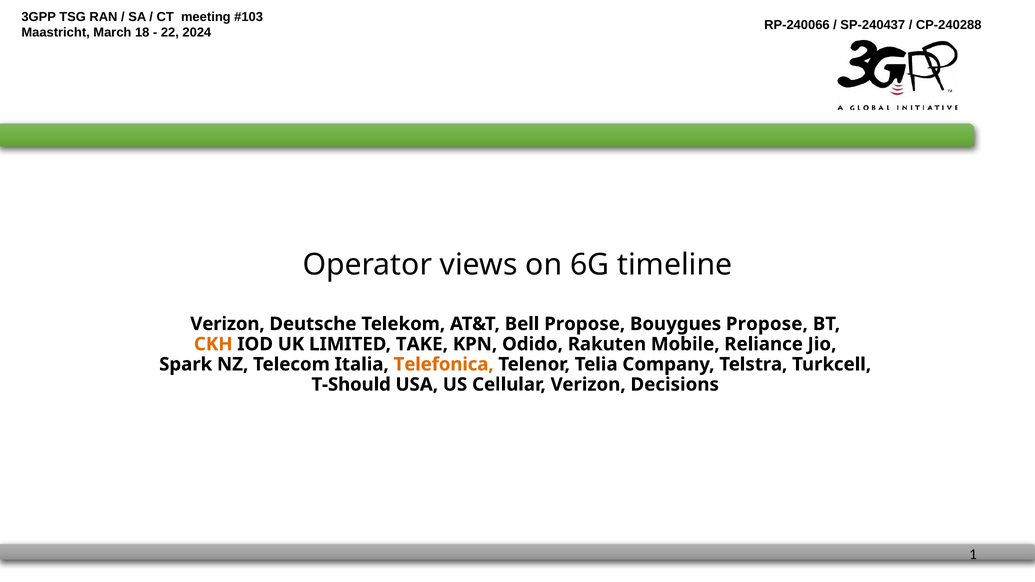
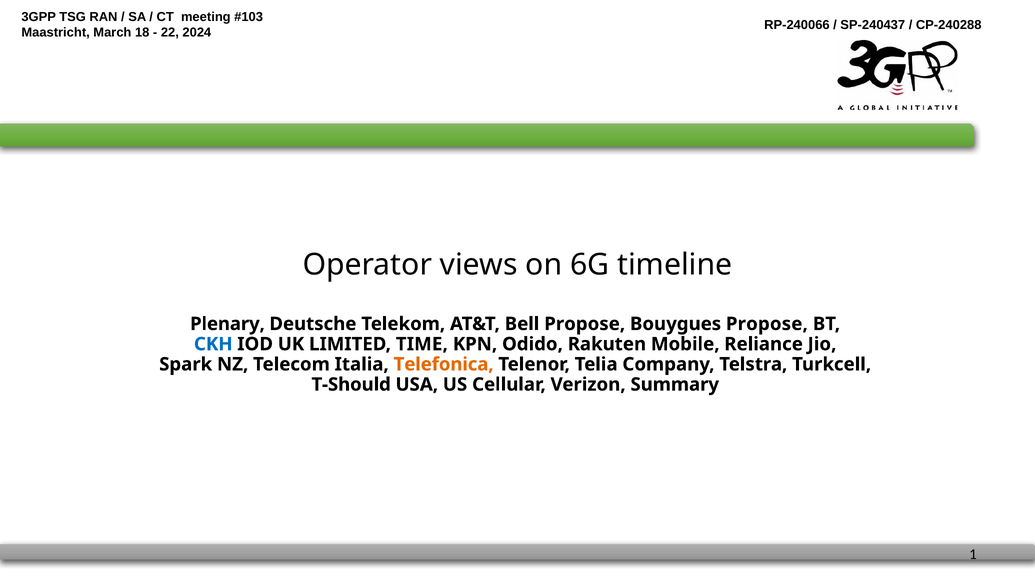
Verizon at (227, 324): Verizon -> Plenary
CKH colour: orange -> blue
TAKE: TAKE -> TIME
Decisions: Decisions -> Summary
